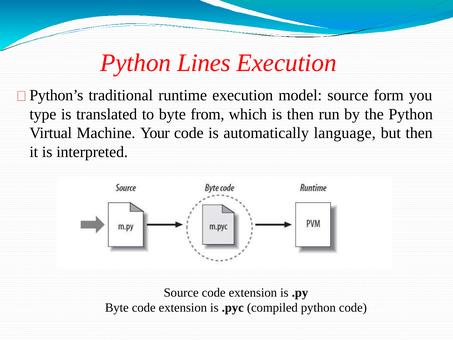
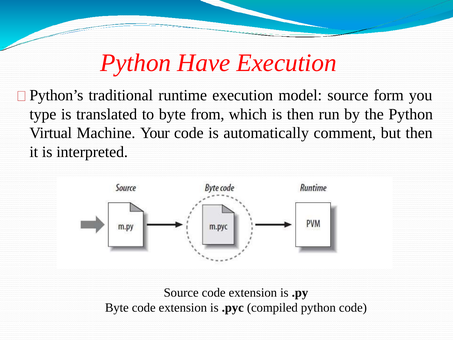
Lines: Lines -> Have
language: language -> comment
